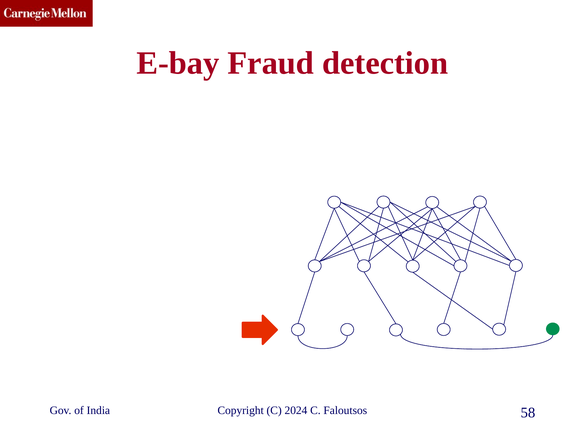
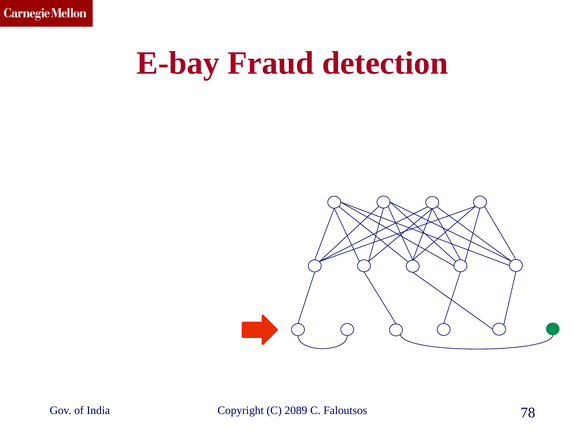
2024: 2024 -> 2089
58: 58 -> 78
